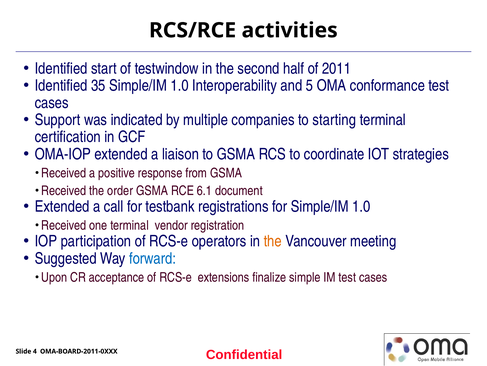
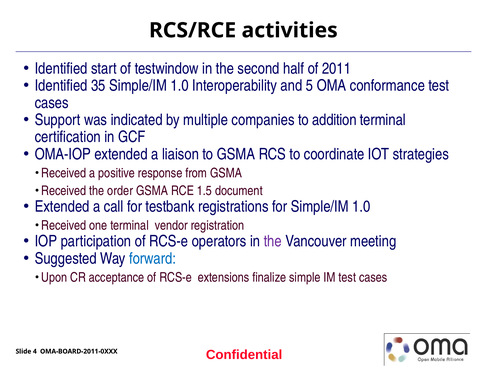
starting: starting -> addition
6.1: 6.1 -> 1.5
the at (273, 241) colour: orange -> purple
